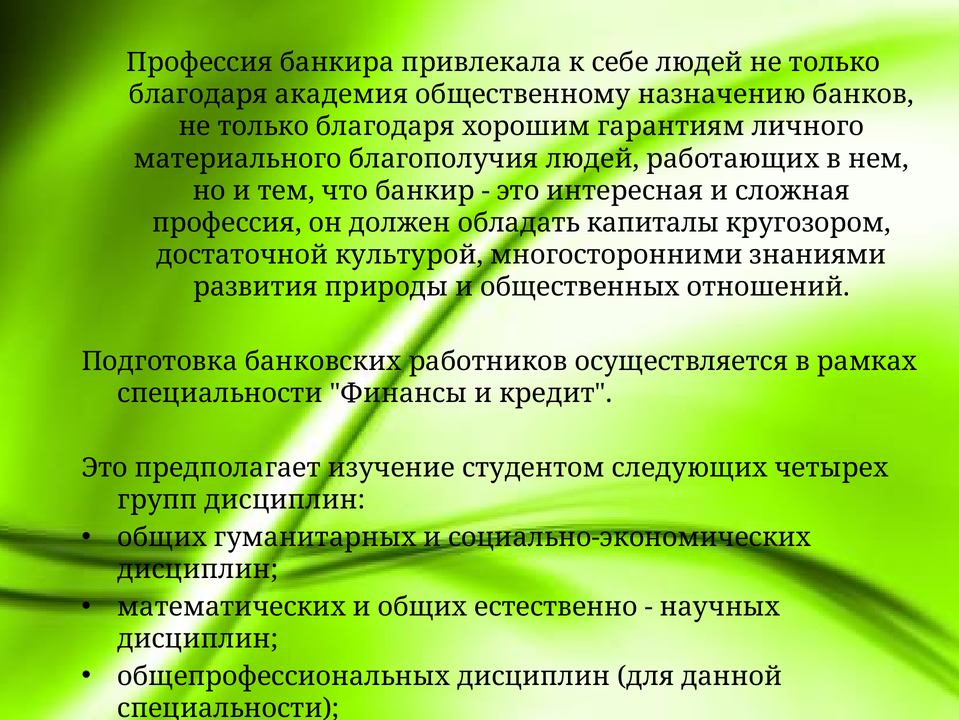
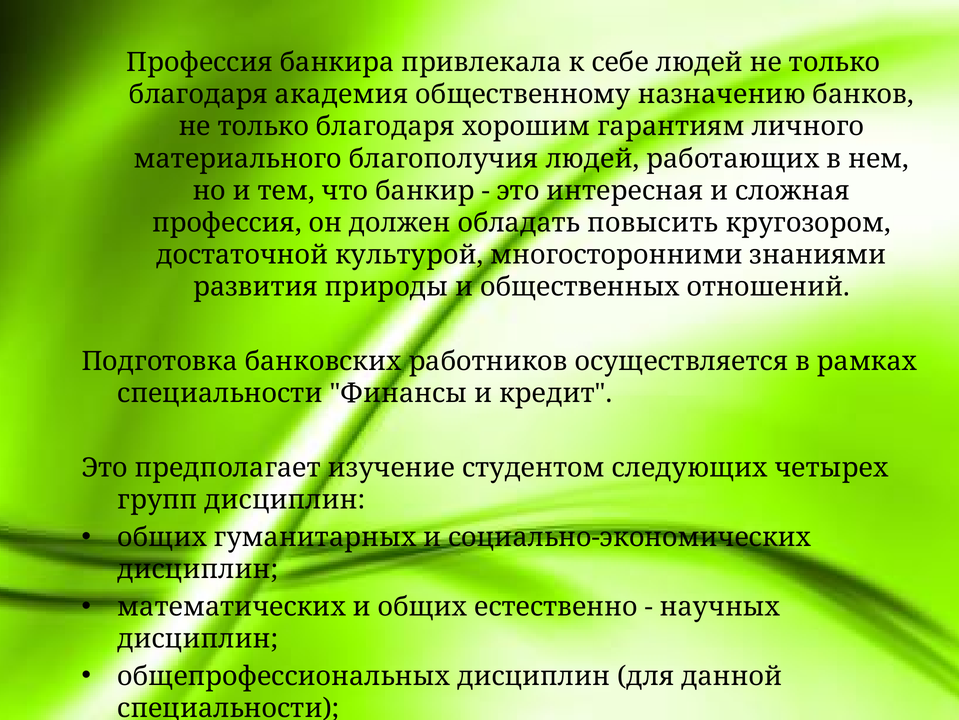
капиталы: капиталы -> повысить
